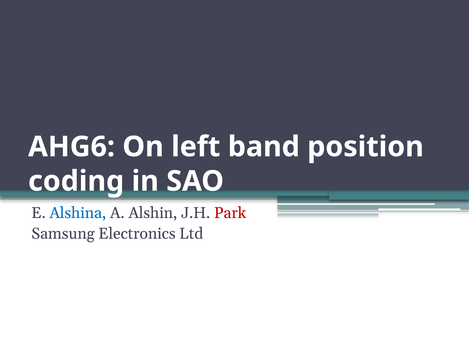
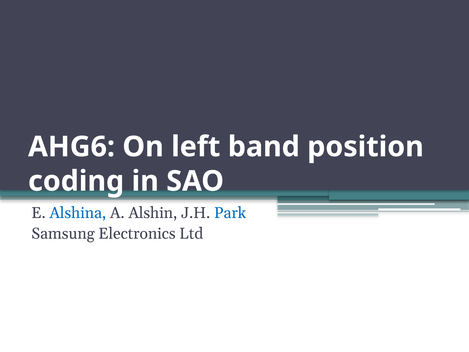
Park colour: red -> blue
